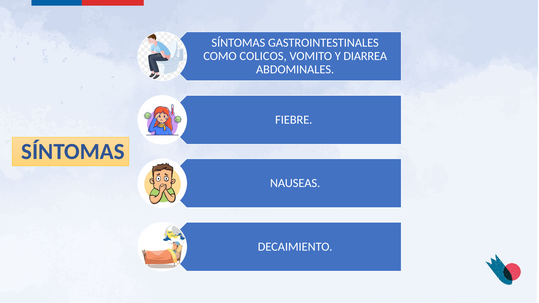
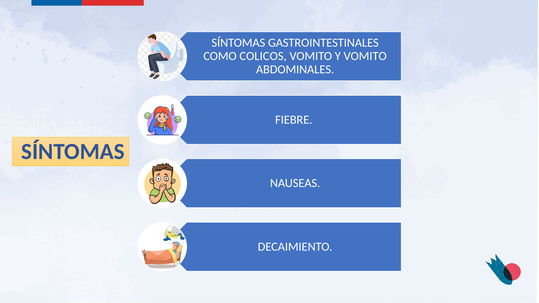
Y DIARREA: DIARREA -> VOMITO
